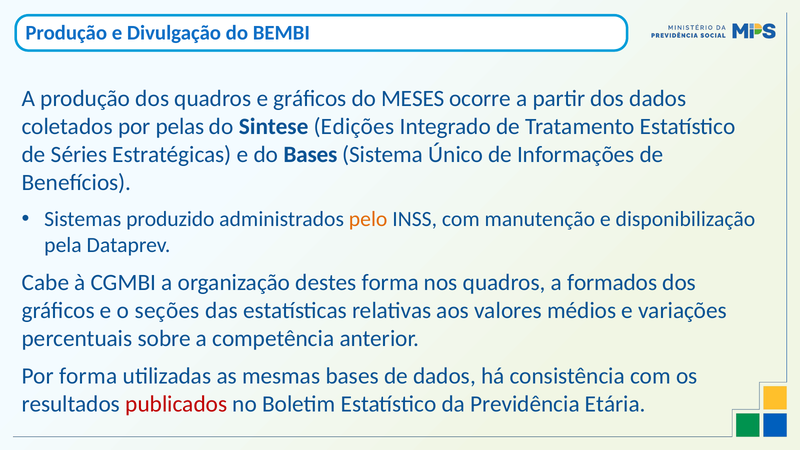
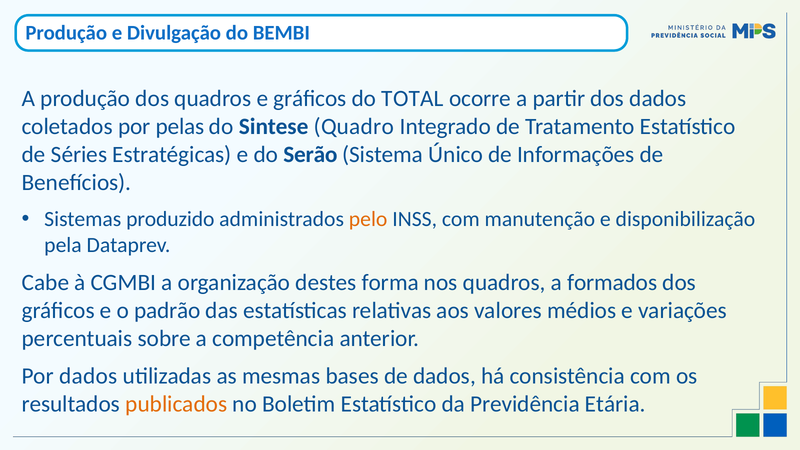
MESES: MESES -> TOTAL
Edições: Edições -> Quadro
do Bases: Bases -> Serão
seções: seções -> padrão
Por forma: forma -> dados
publicados colour: red -> orange
